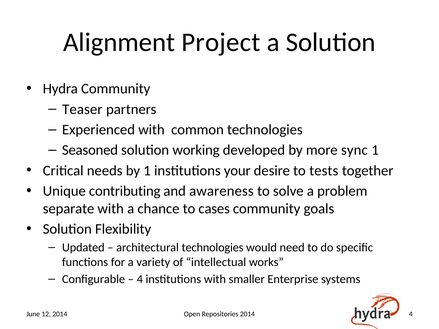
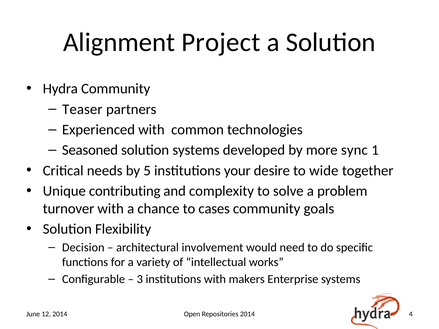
solution working: working -> systems
by 1: 1 -> 5
tests: tests -> wide
awareness: awareness -> complexity
separate: separate -> turnover
Updated: Updated -> Decision
architectural technologies: technologies -> involvement
4 at (140, 279): 4 -> 3
smaller: smaller -> makers
